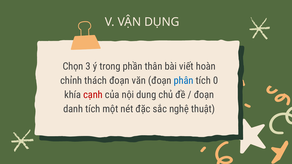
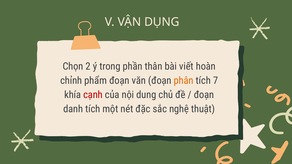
3: 3 -> 2
thách: thách -> phẩm
phân colour: blue -> orange
0: 0 -> 7
